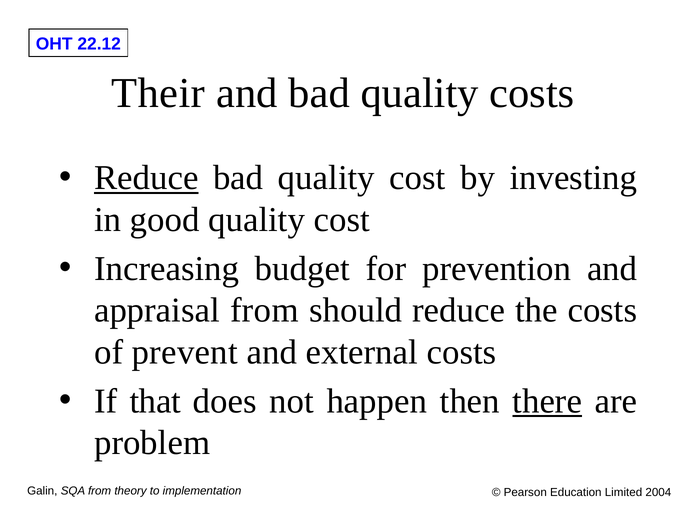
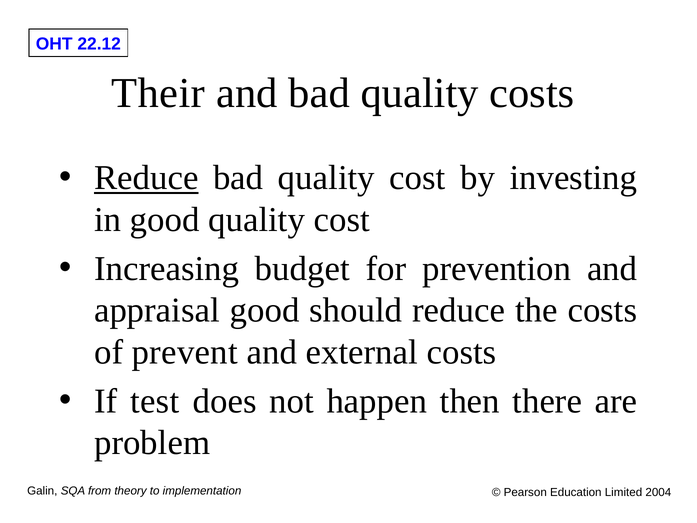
appraisal from: from -> good
that: that -> test
there underline: present -> none
